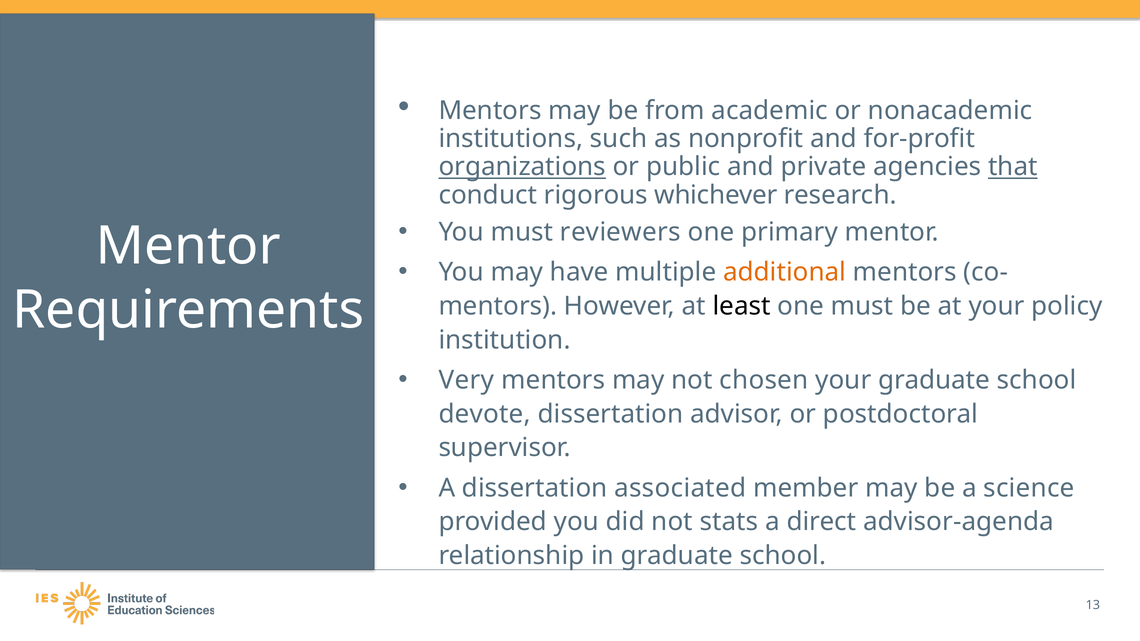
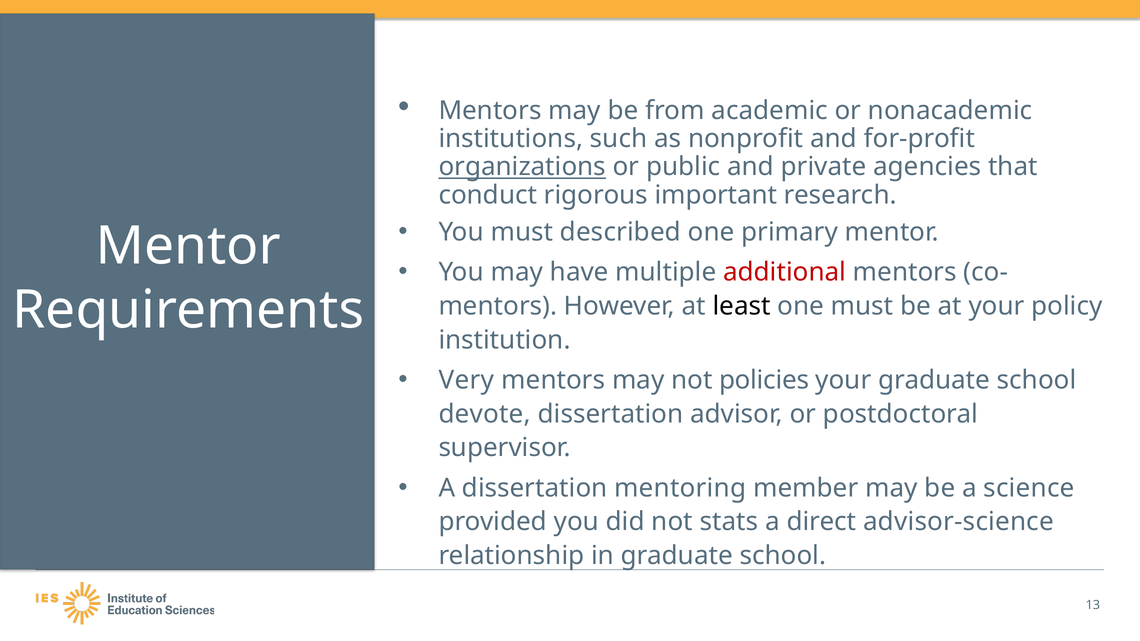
that underline: present -> none
whichever: whichever -> important
reviewers: reviewers -> described
additional colour: orange -> red
chosen: chosen -> policies
associated: associated -> mentoring
advisor-agenda: advisor-agenda -> advisor-science
